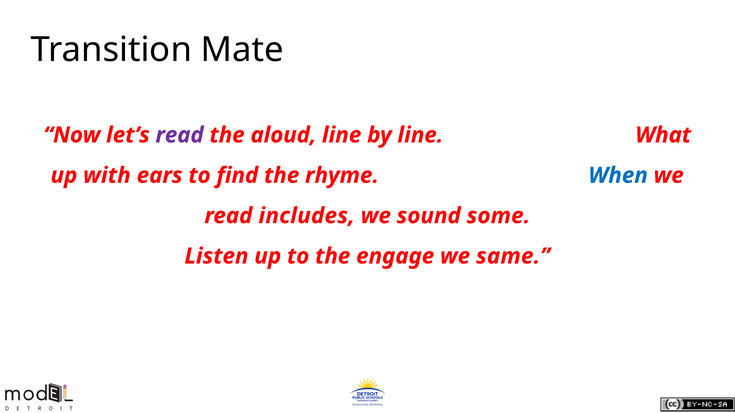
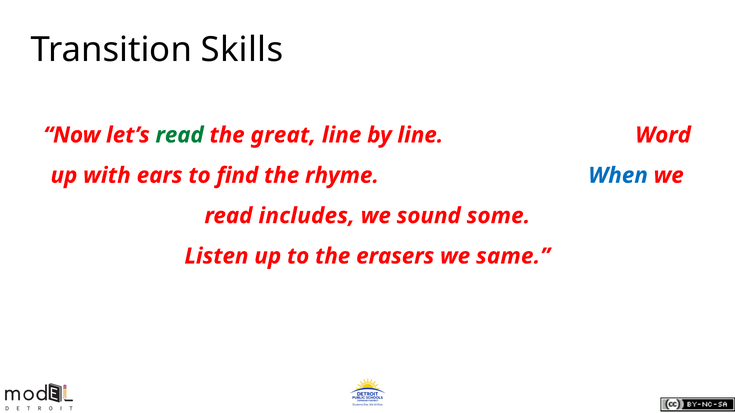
Mate: Mate -> Skills
read at (180, 135) colour: purple -> green
aloud: aloud -> great
What: What -> Word
engage: engage -> erasers
